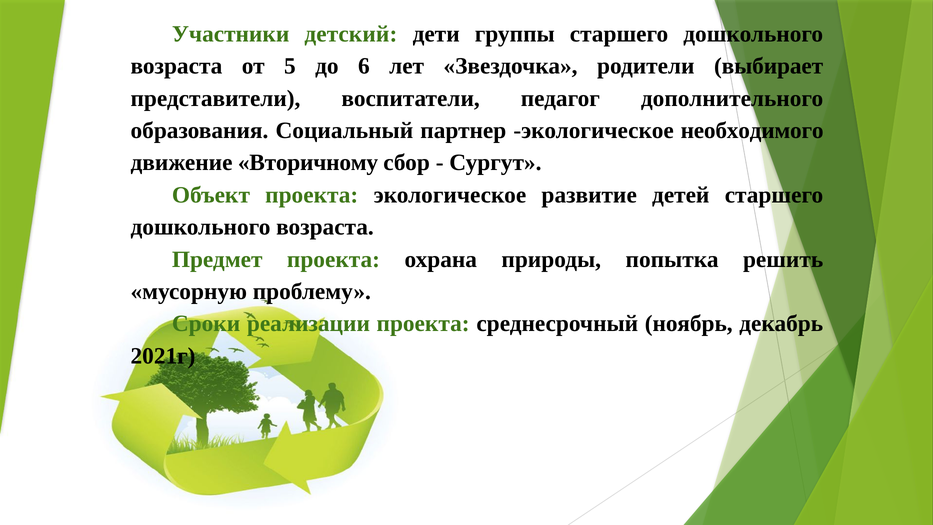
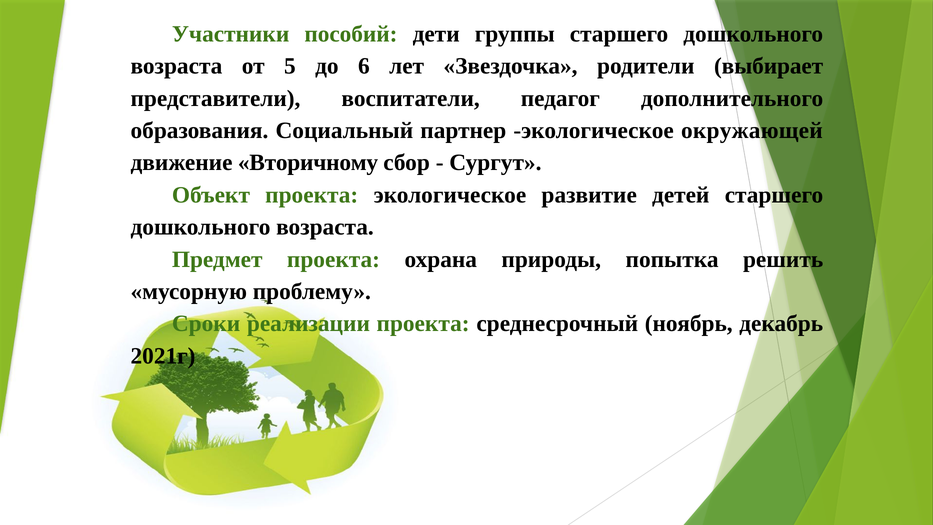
детский: детский -> пособий
необходимого: необходимого -> окружающей
